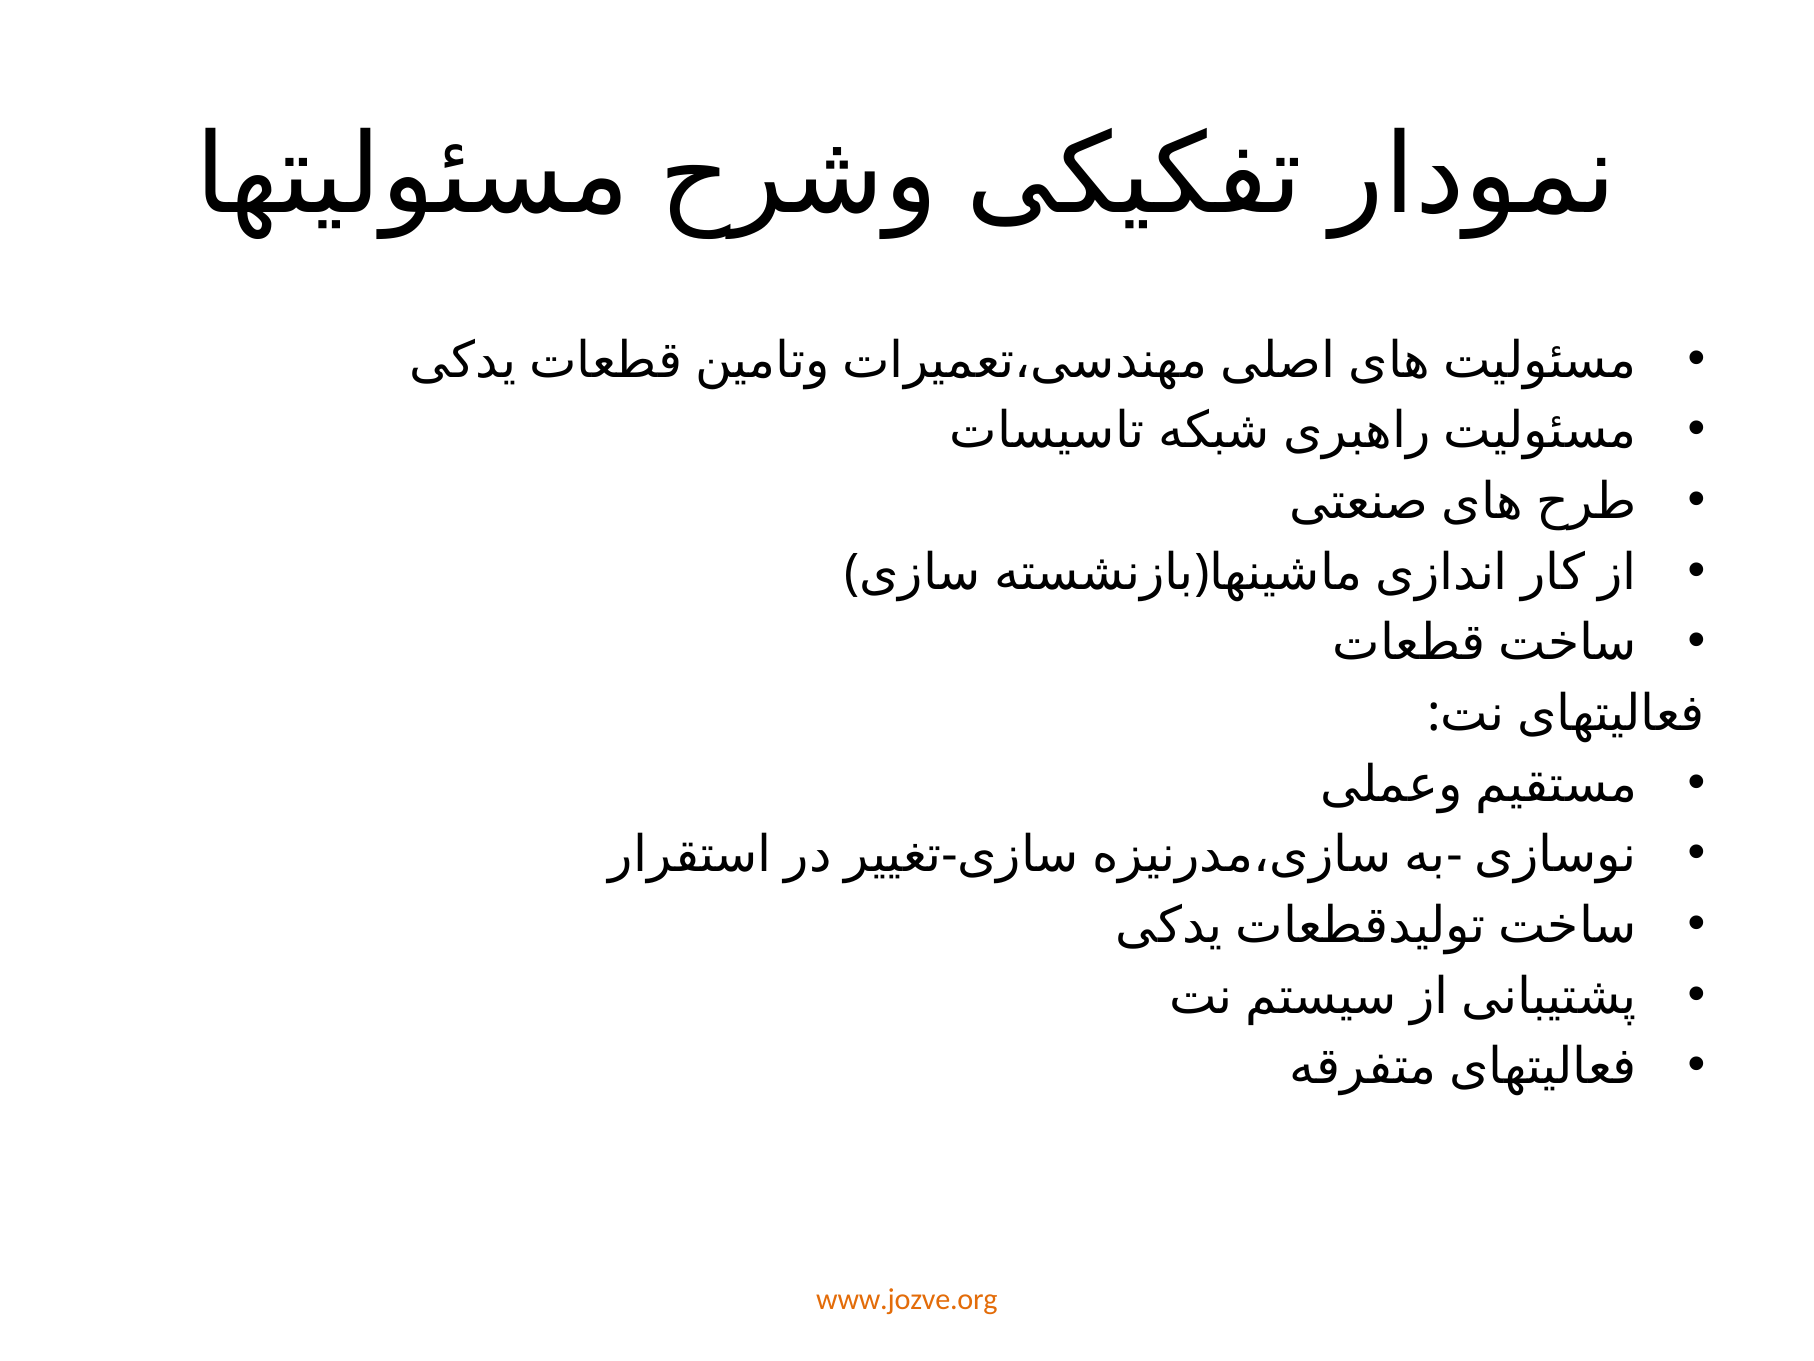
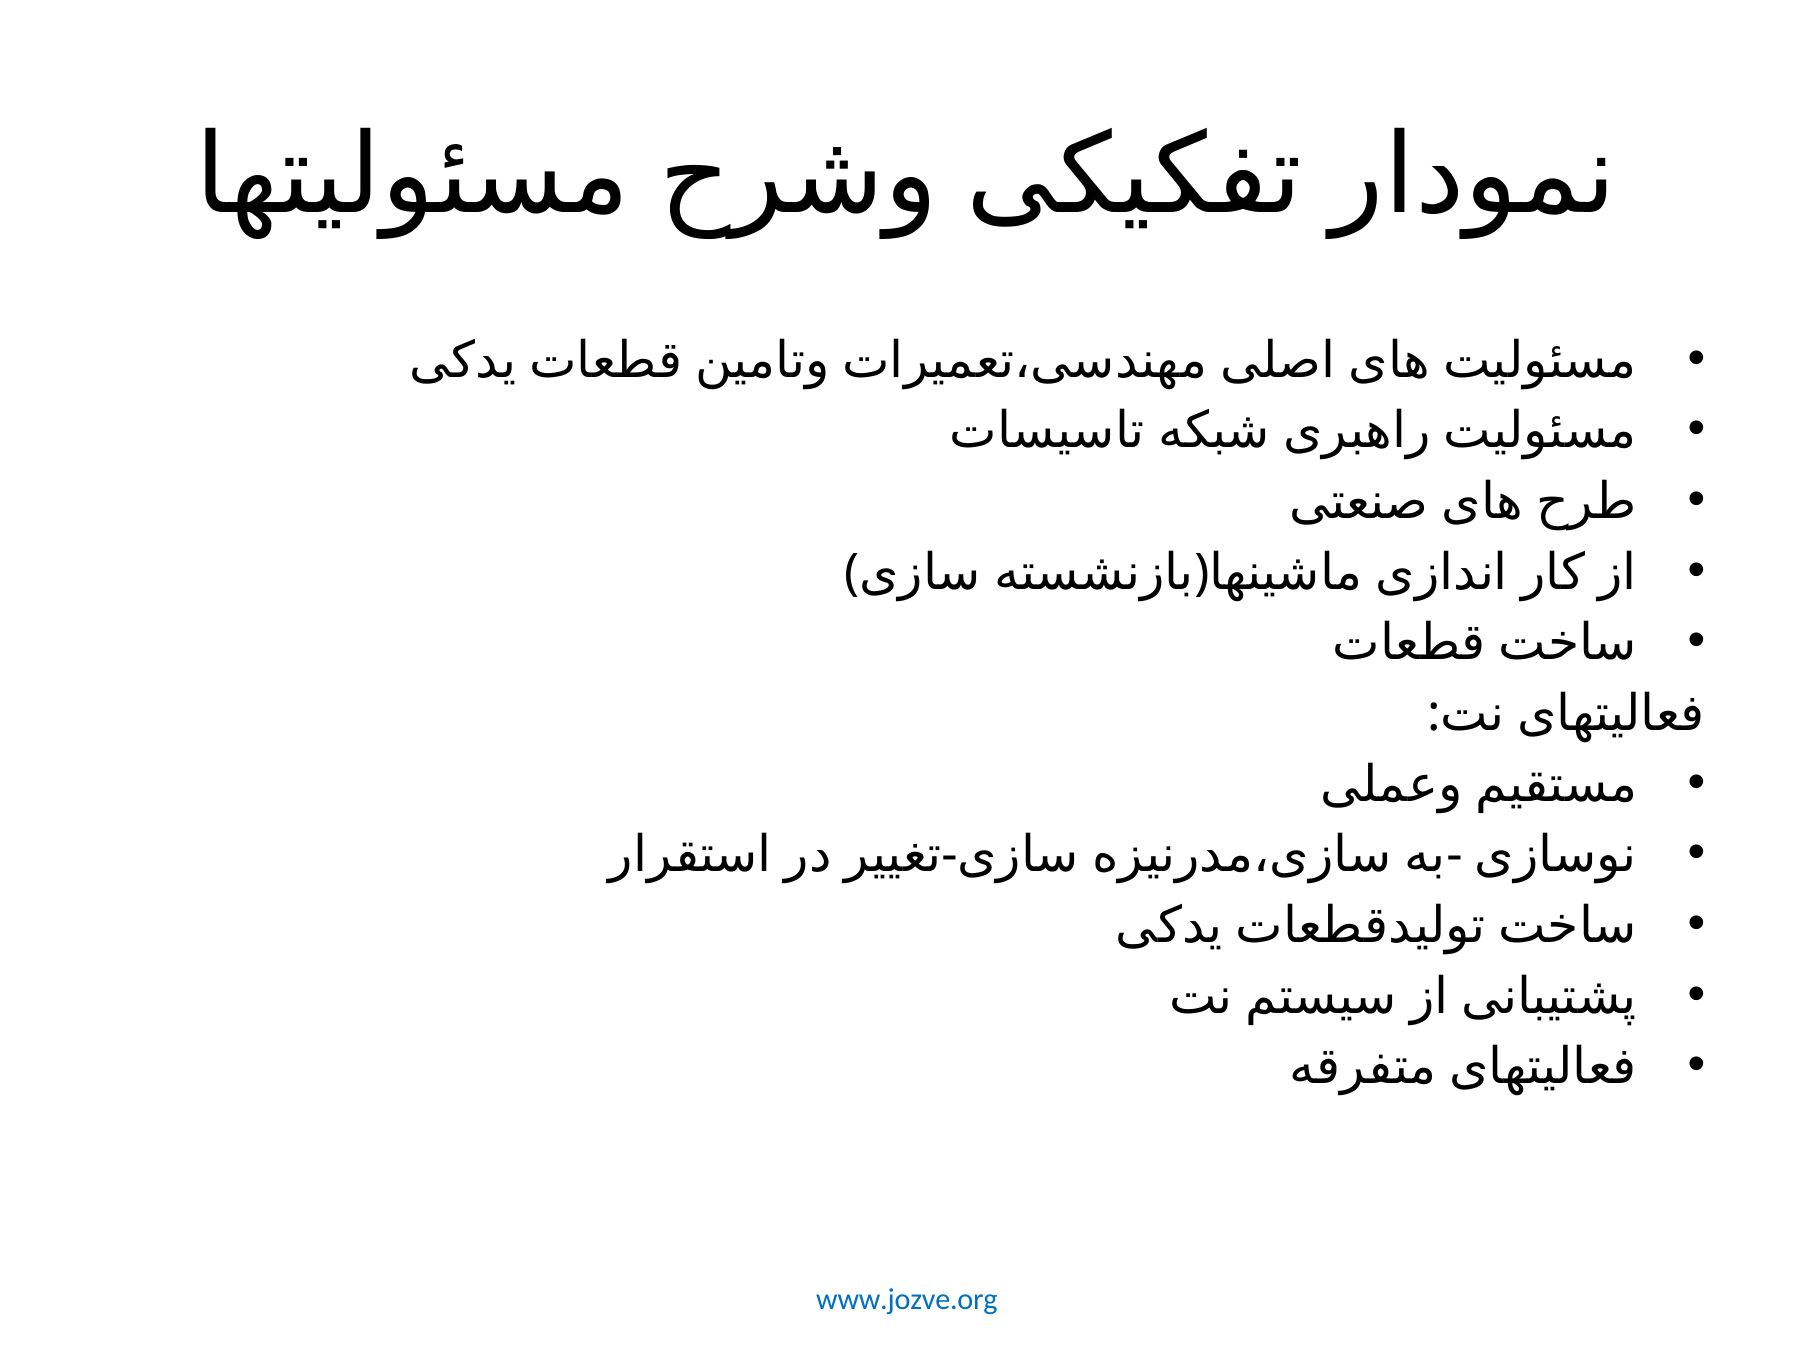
www.jozve.org colour: orange -> blue
